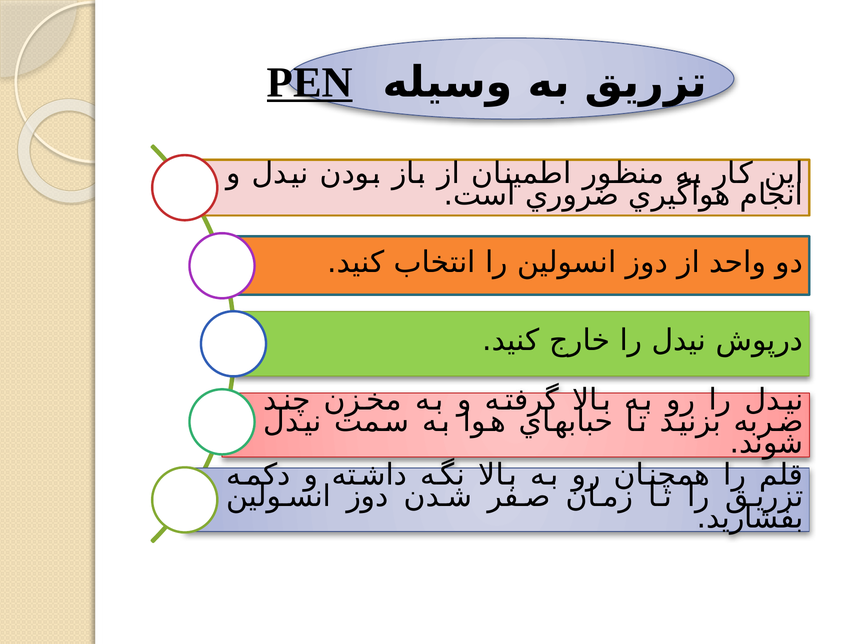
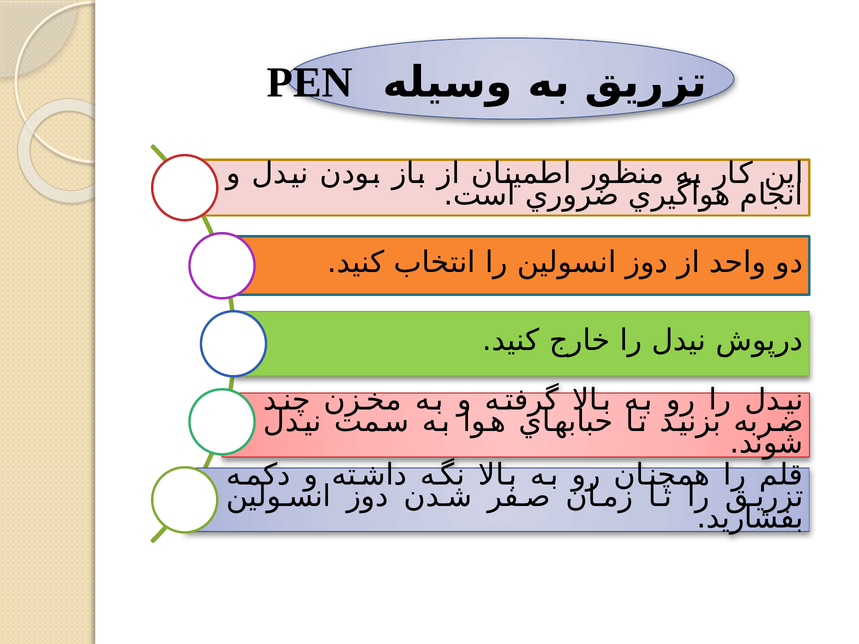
PEN underline: present -> none
